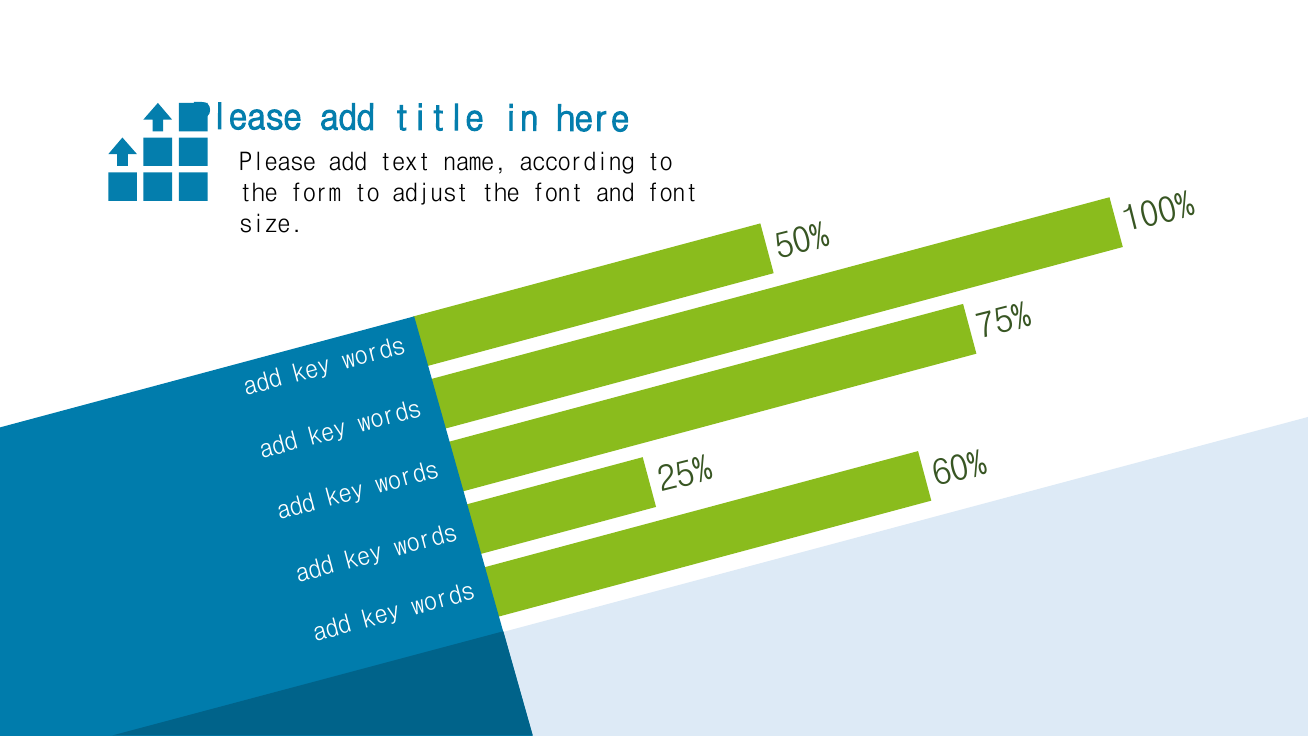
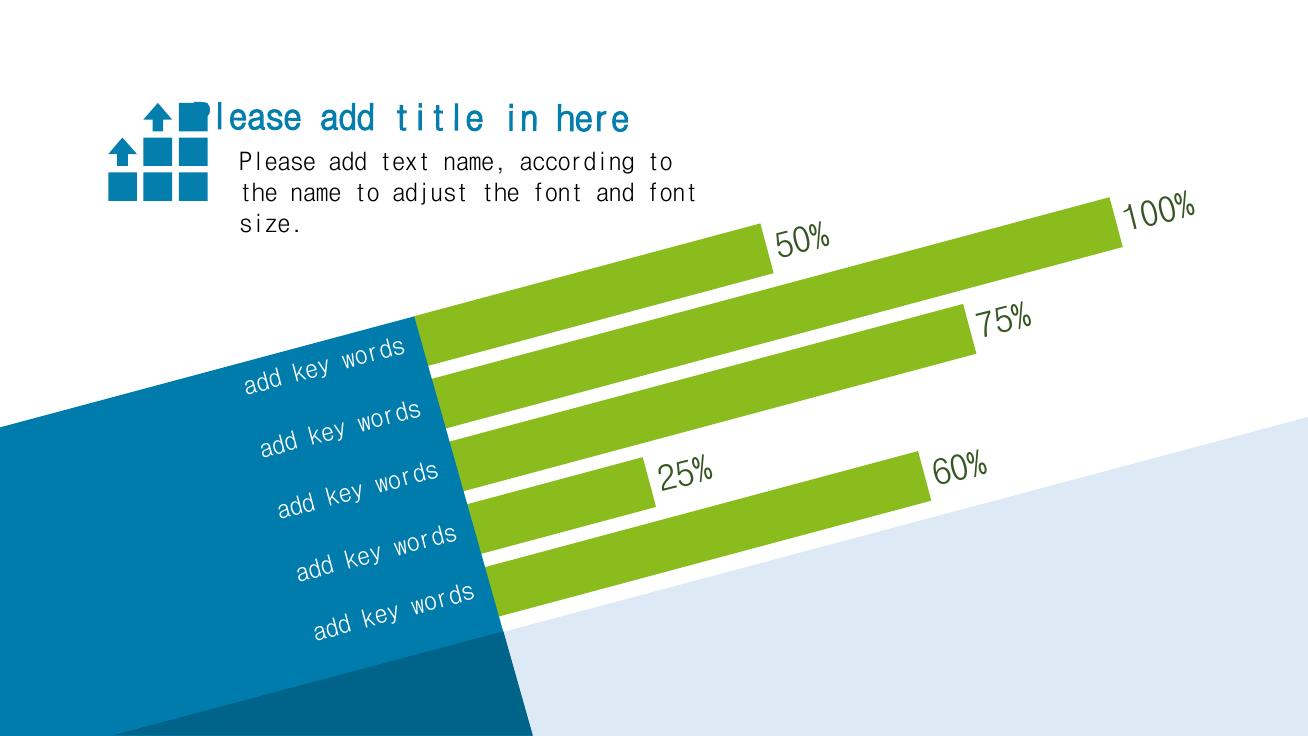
the form: form -> name
